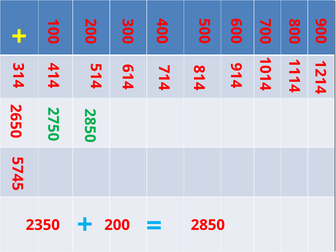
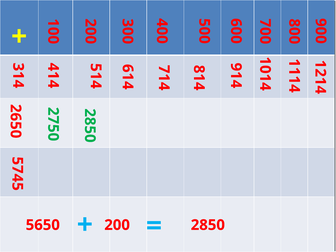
2350: 2350 -> 5650
